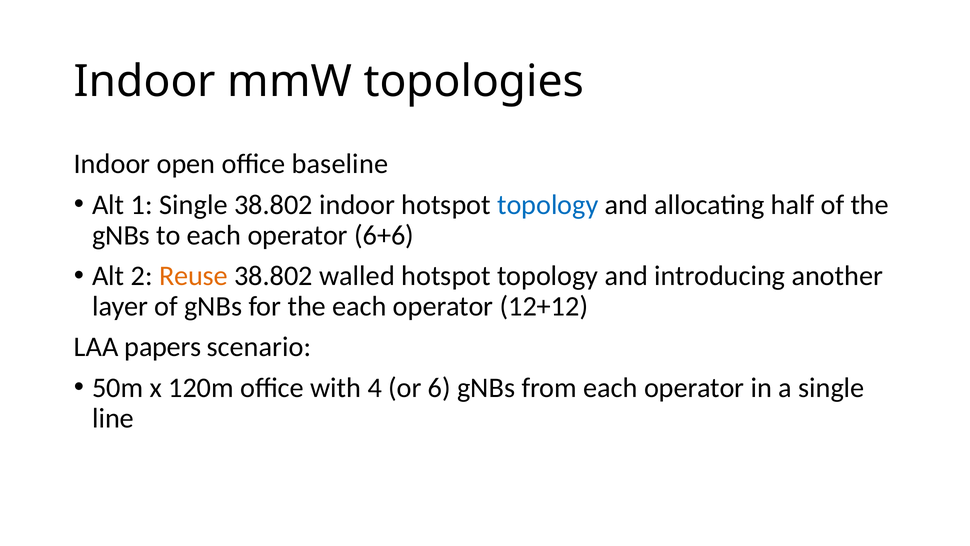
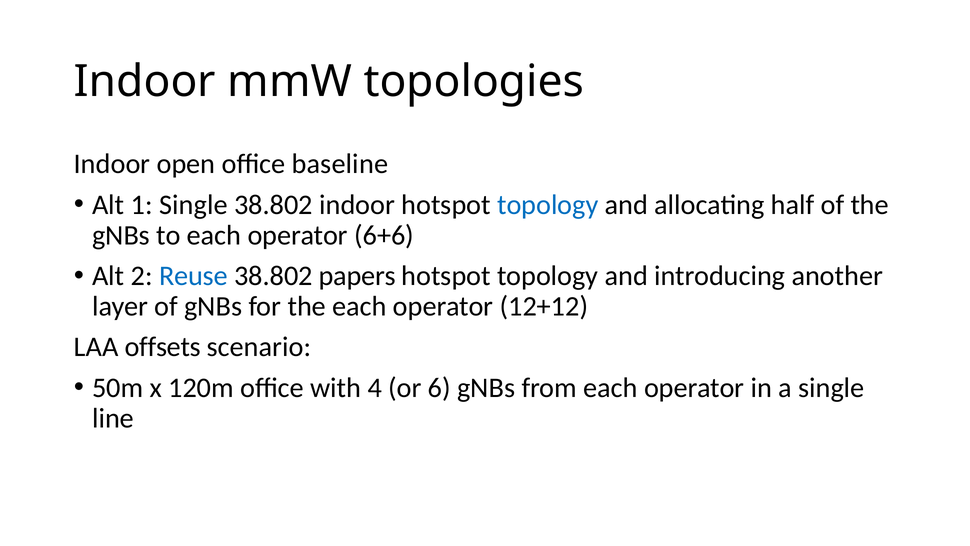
Reuse colour: orange -> blue
walled: walled -> papers
papers: papers -> offsets
